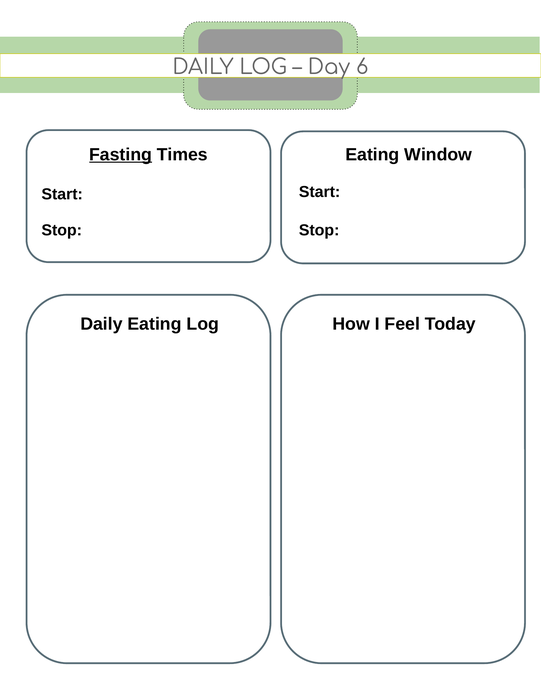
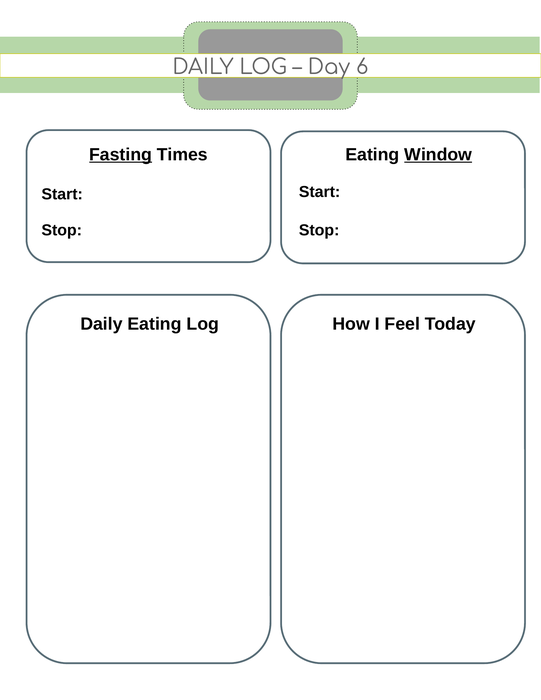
Window underline: none -> present
